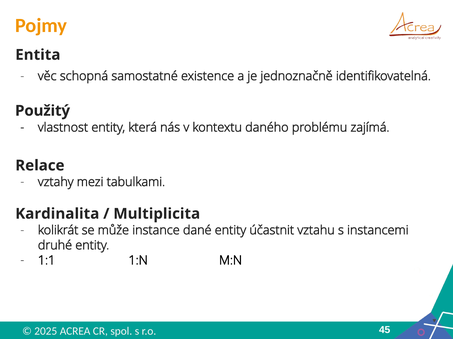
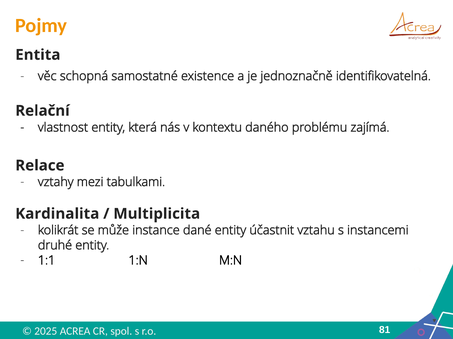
Použitý: Použitý -> Relační
45: 45 -> 81
